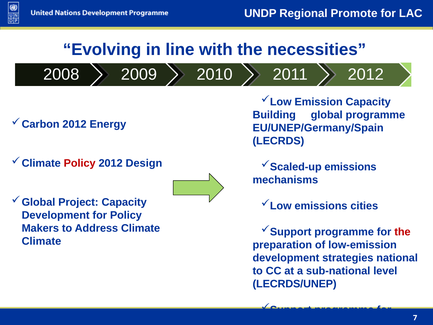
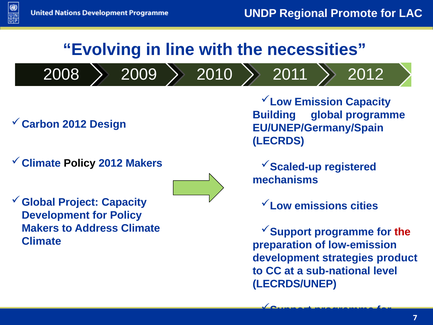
Energy: Energy -> Design
Policy at (80, 163) colour: red -> black
2012 Design: Design -> Makers
emissions at (350, 167): emissions -> registered
strategies national: national -> product
